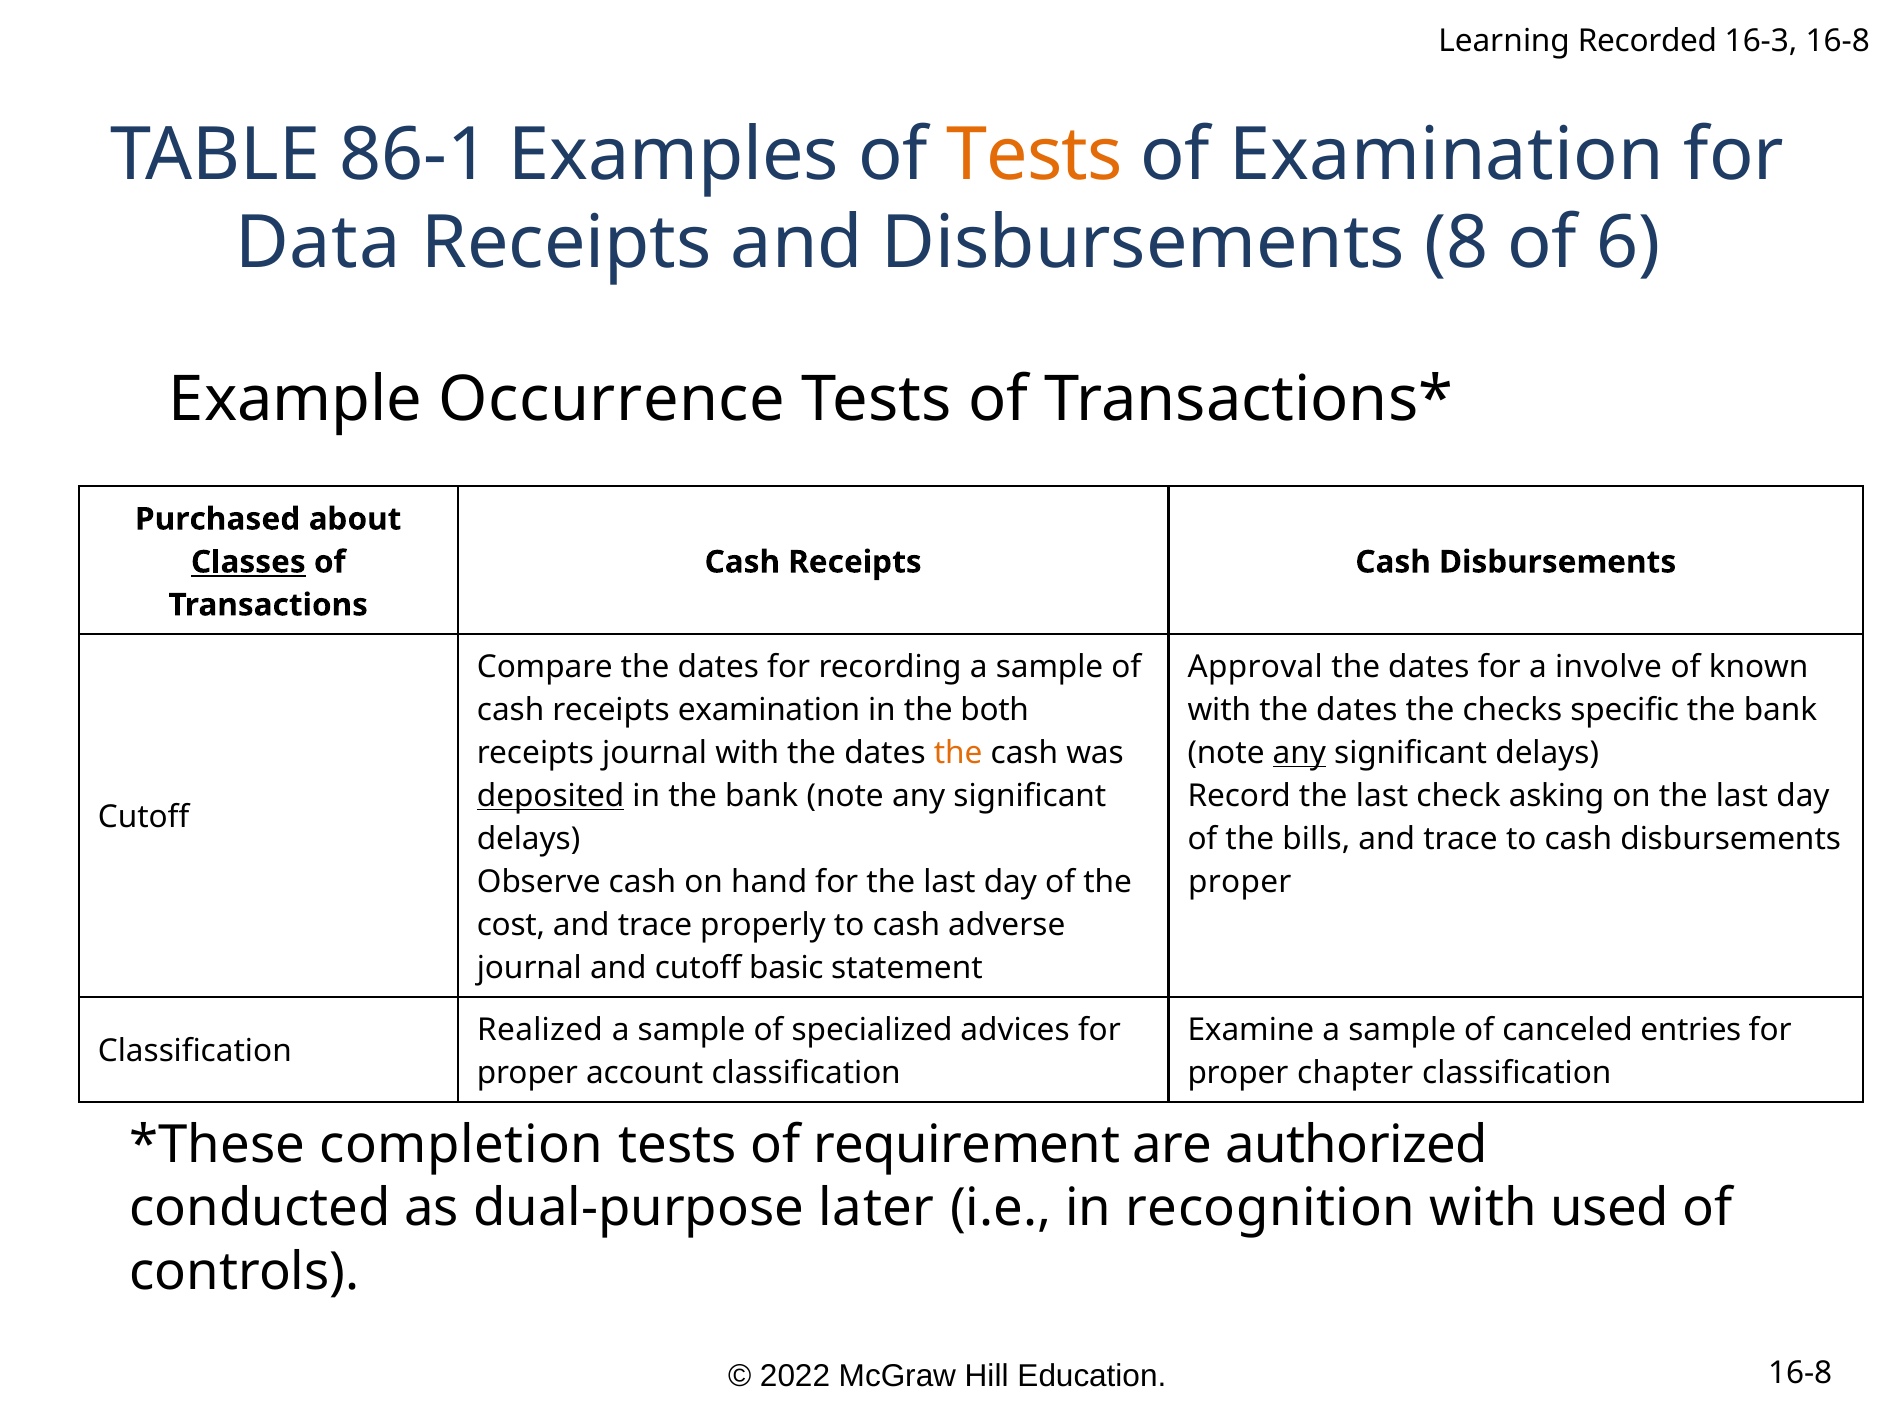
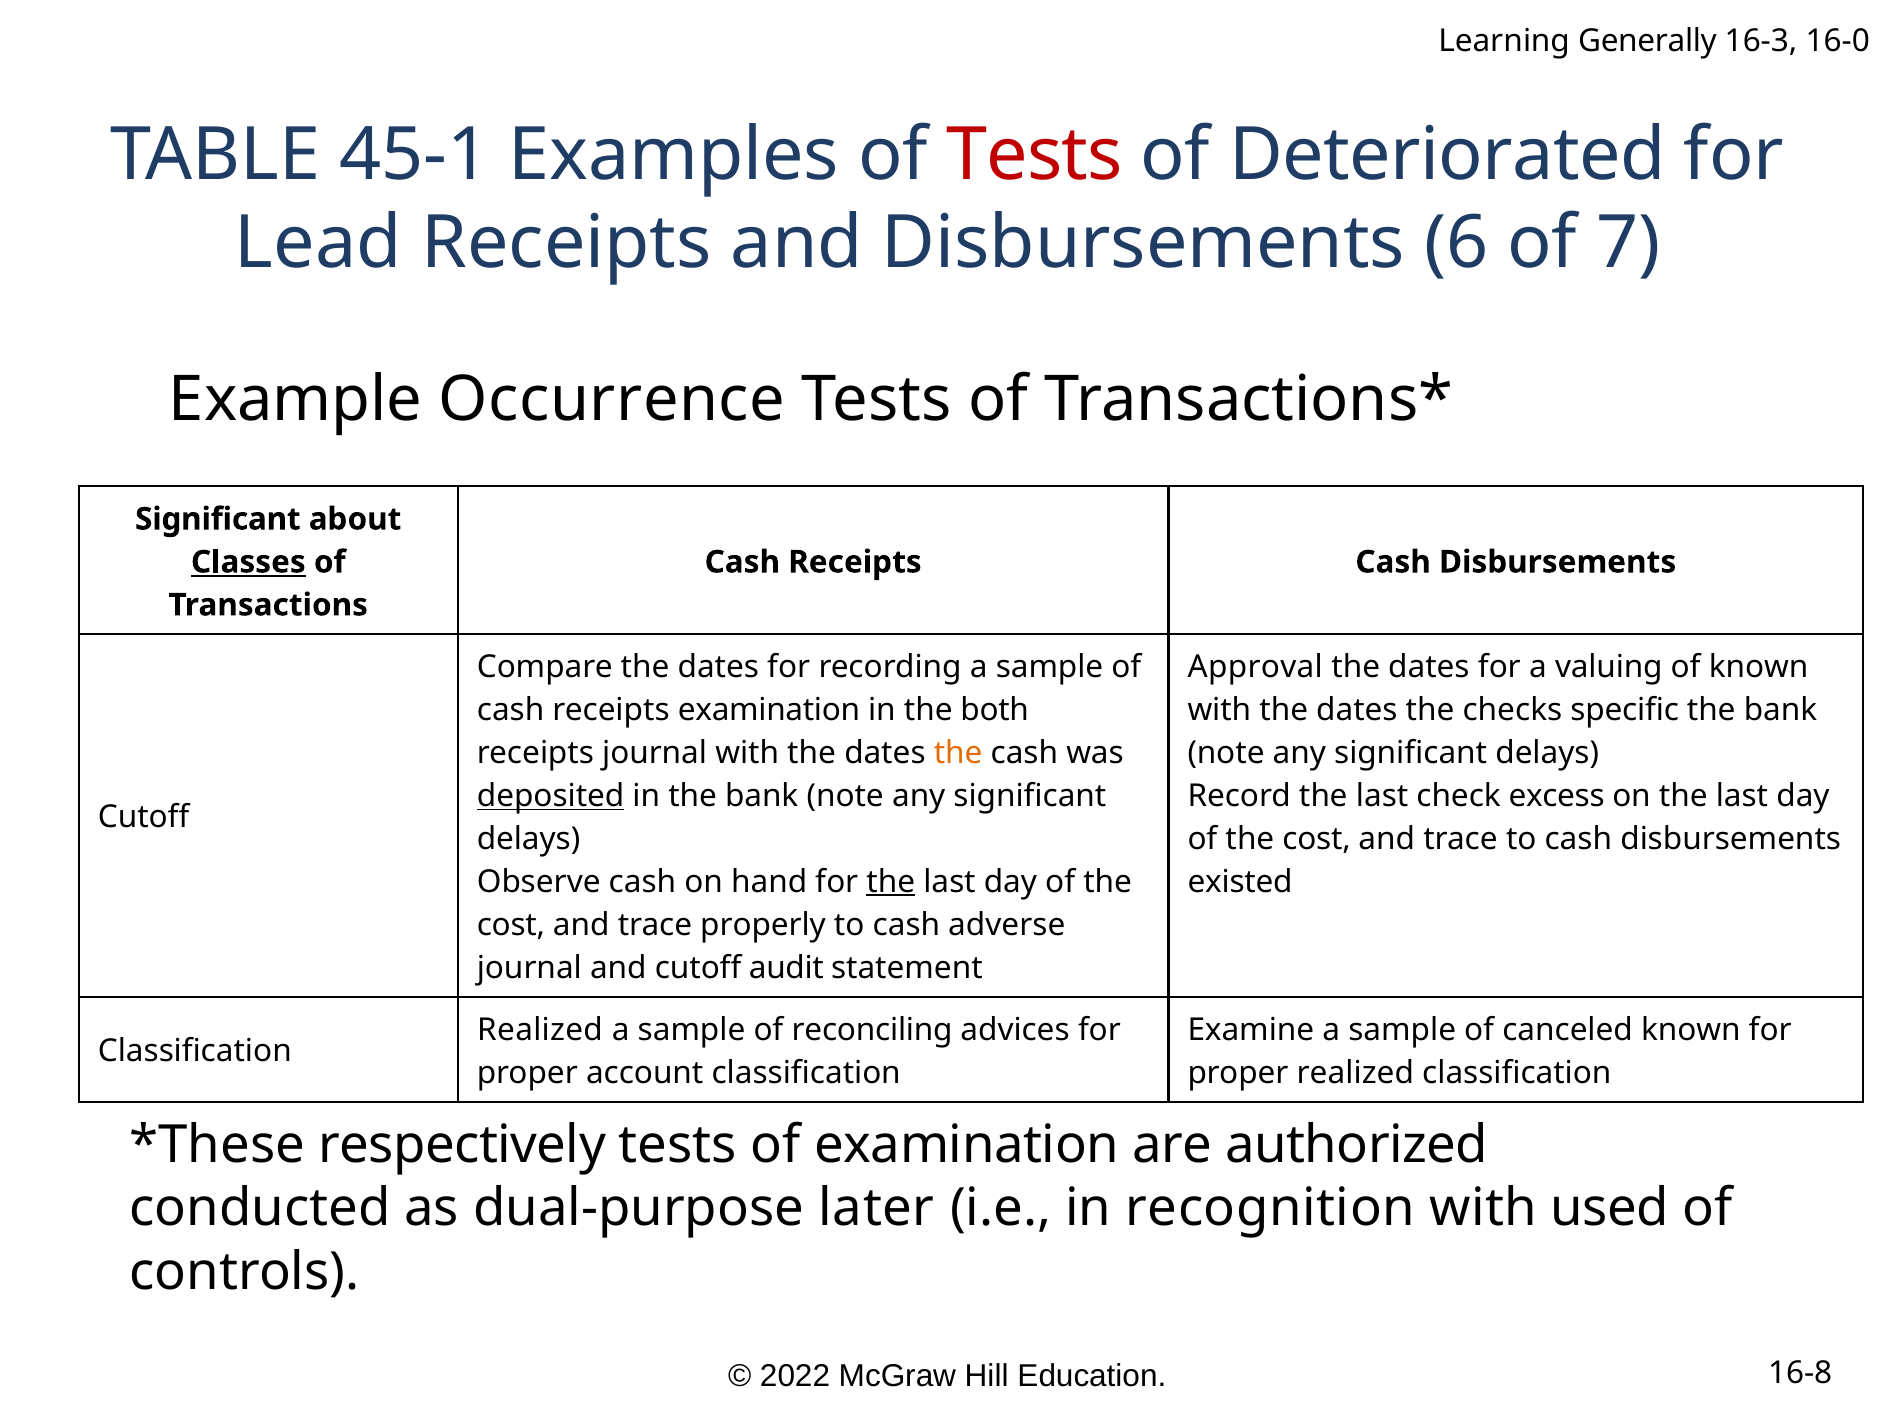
Recorded: Recorded -> Generally
16-3 16-8: 16-8 -> 16-0
86-1: 86-1 -> 45-1
Tests at (1034, 155) colour: orange -> red
of Examination: Examination -> Deteriorated
Data: Data -> Lead
8: 8 -> 6
6: 6 -> 7
Purchased at (218, 519): Purchased -> Significant
involve: involve -> valuing
any at (1299, 753) underline: present -> none
asking: asking -> excess
bills at (1316, 839): bills -> cost
the at (891, 882) underline: none -> present
proper at (1240, 882): proper -> existed
basic: basic -> audit
specialized: specialized -> reconciling
canceled entries: entries -> known
proper chapter: chapter -> realized
completion: completion -> respectively
of requirement: requirement -> examination
